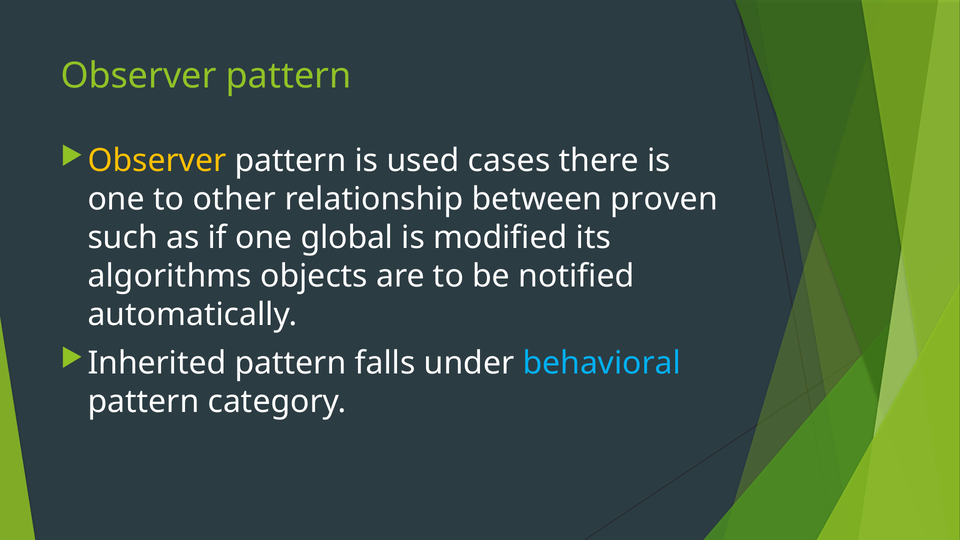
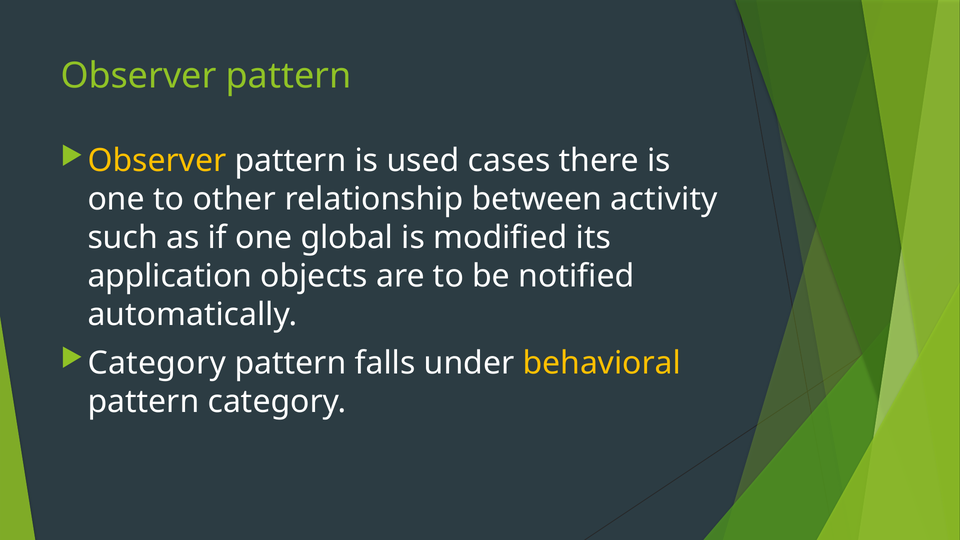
proven: proven -> activity
algorithms: algorithms -> application
Inherited at (157, 363): Inherited -> Category
behavioral colour: light blue -> yellow
